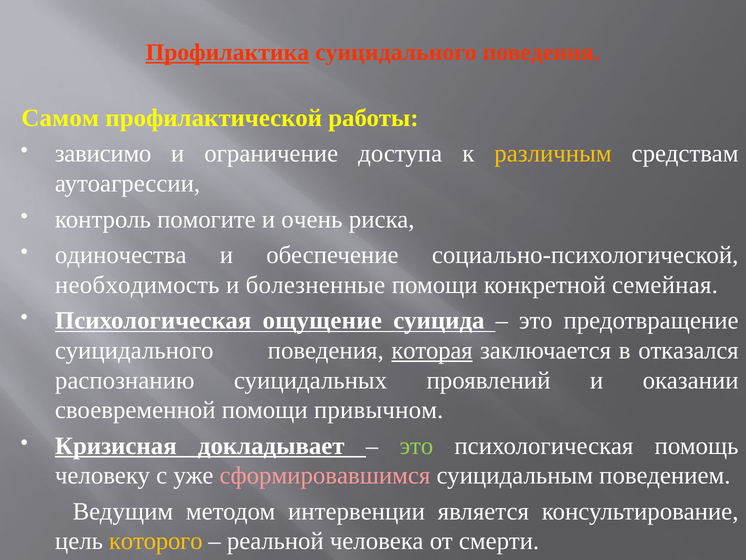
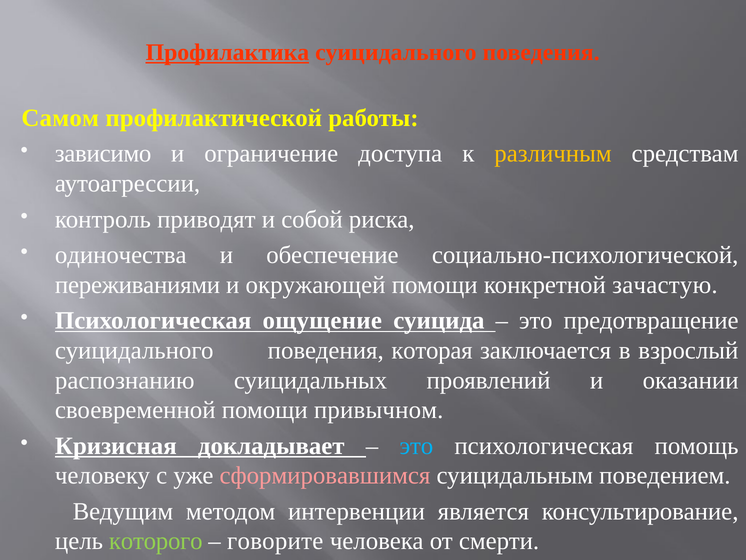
помогите: помогите -> приводят
очень: очень -> собой
необходимость: необходимость -> переживаниями
болезненные: болезненные -> окружающей
семейная: семейная -> зачастую
которая underline: present -> none
отказался: отказался -> взрослый
это at (416, 445) colour: light green -> light blue
которого colour: yellow -> light green
реальной: реальной -> говорите
